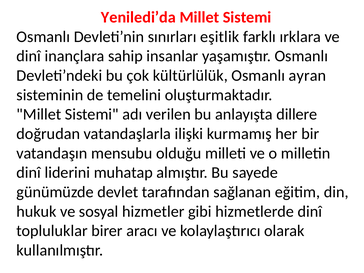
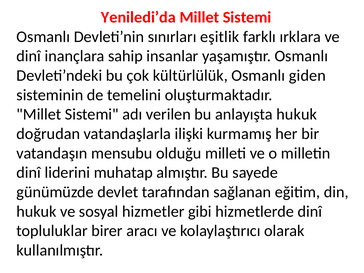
ayran: ayran -> giden
anlayışta dillere: dillere -> hukuk
